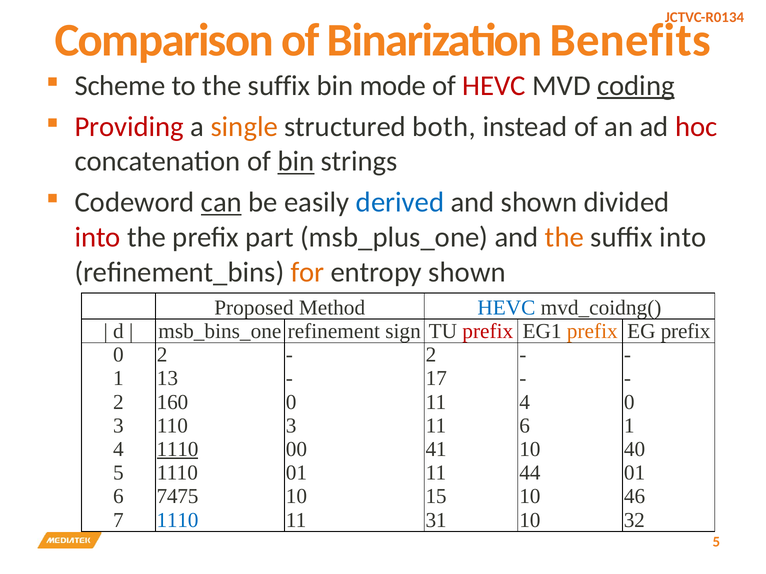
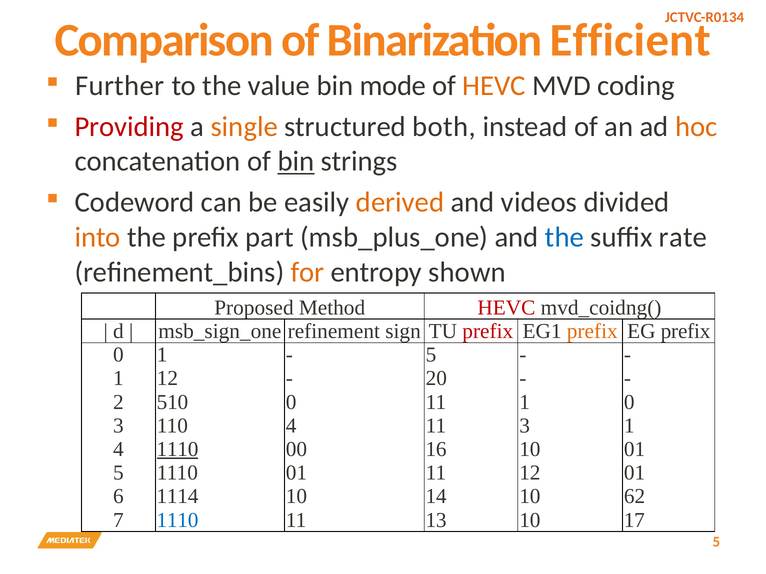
Benefits: Benefits -> Efficient
Scheme: Scheme -> Further
to the suffix: suffix -> value
HEVC at (494, 86) colour: red -> orange
coding underline: present -> none
hoc colour: red -> orange
can underline: present -> none
derived colour: blue -> orange
and shown: shown -> videos
into at (98, 238) colour: red -> orange
the at (564, 238) colour: orange -> blue
suffix into: into -> rate
HEVC at (506, 308) colour: blue -> red
msb_bins_one: msb_bins_one -> msb_sign_one
0 2: 2 -> 1
2 at (431, 355): 2 -> 5
1 13: 13 -> 12
17: 17 -> 20
160: 160 -> 510
11 4: 4 -> 1
110 3: 3 -> 4
11 6: 6 -> 3
41: 41 -> 16
10 40: 40 -> 01
11 44: 44 -> 12
7475: 7475 -> 1114
15: 15 -> 14
46: 46 -> 62
31: 31 -> 13
32: 32 -> 17
